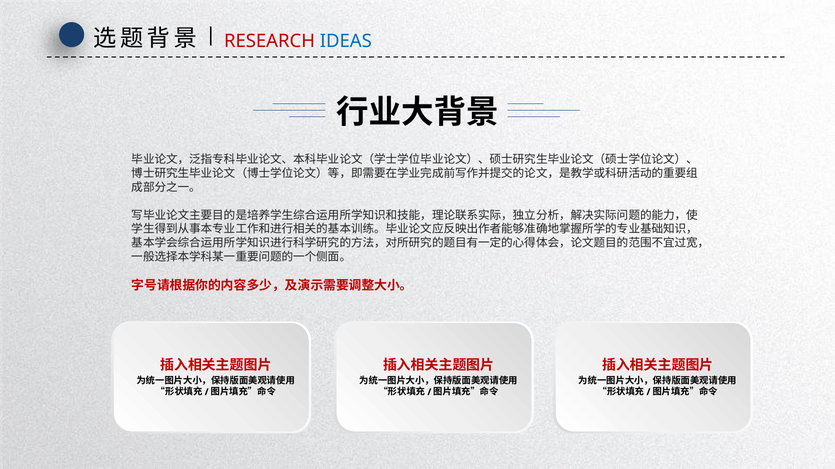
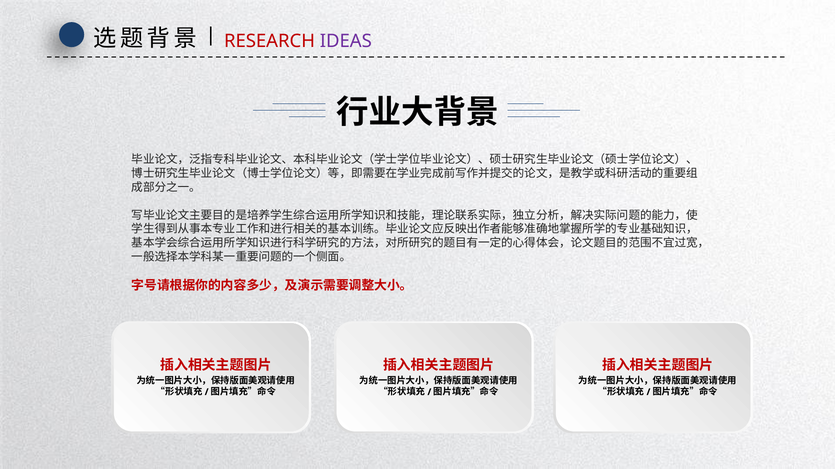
IDEAS colour: blue -> purple
